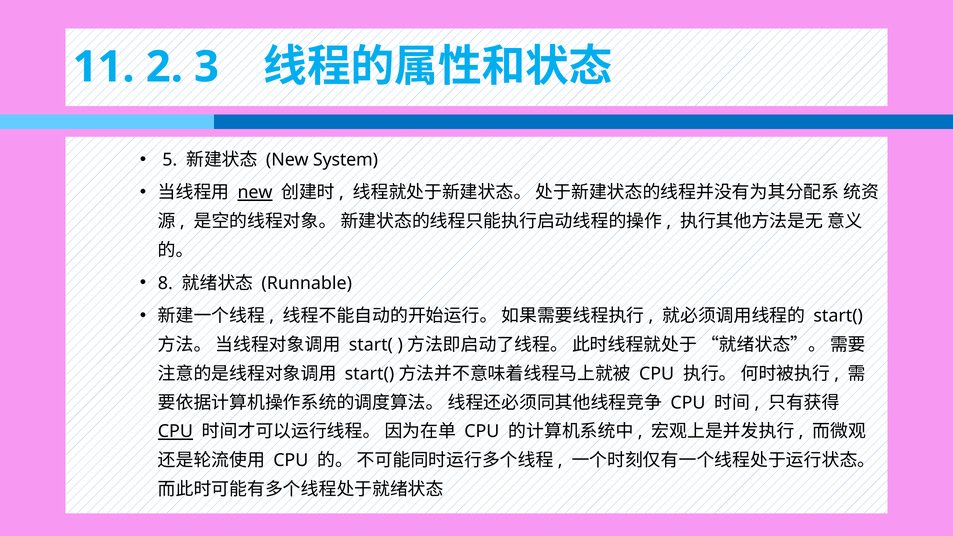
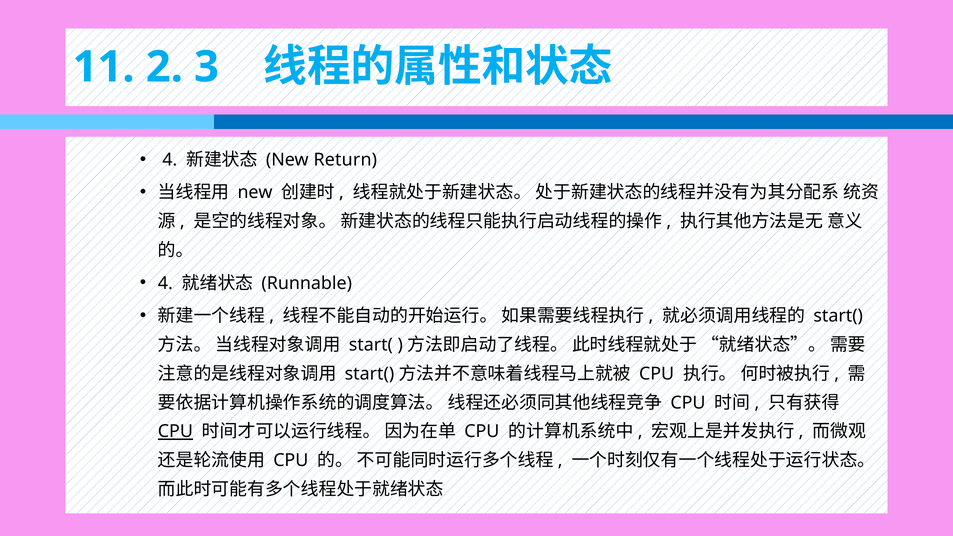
5 at (170, 160): 5 -> 4
System: System -> Return
new at (255, 193) underline: present -> none
8 at (165, 283): 8 -> 4
